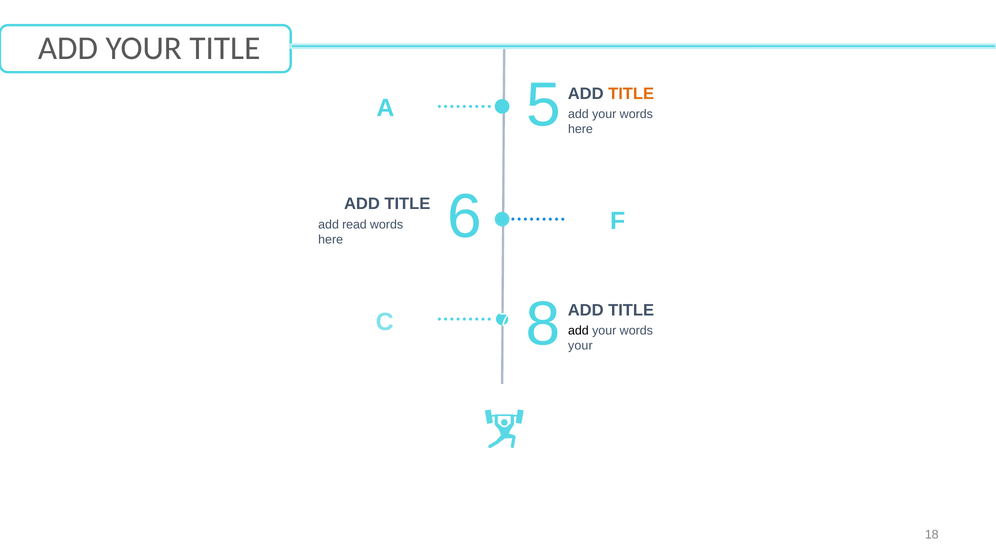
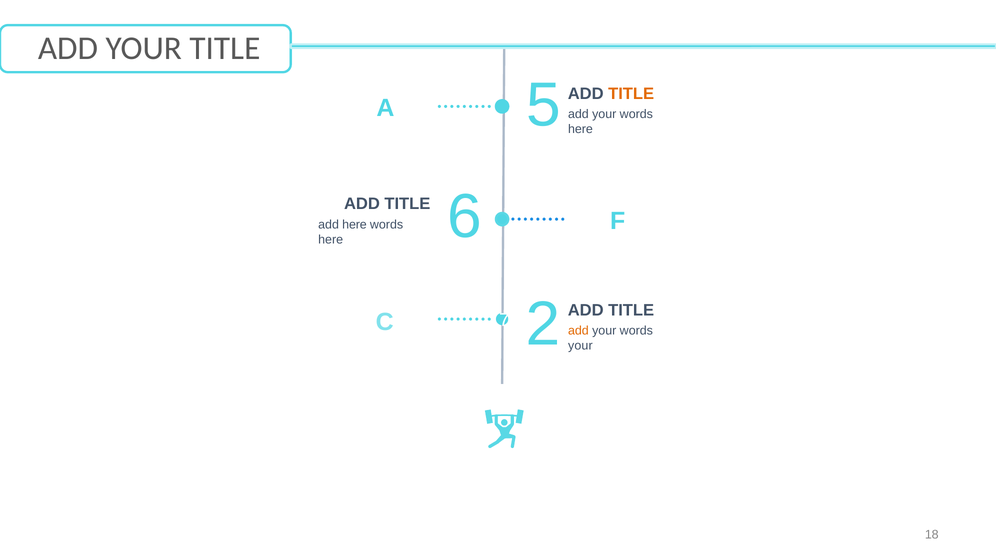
add read: read -> here
8: 8 -> 2
add at (578, 331) colour: black -> orange
